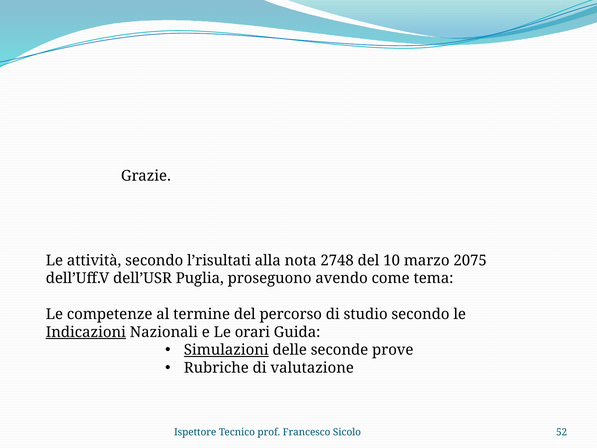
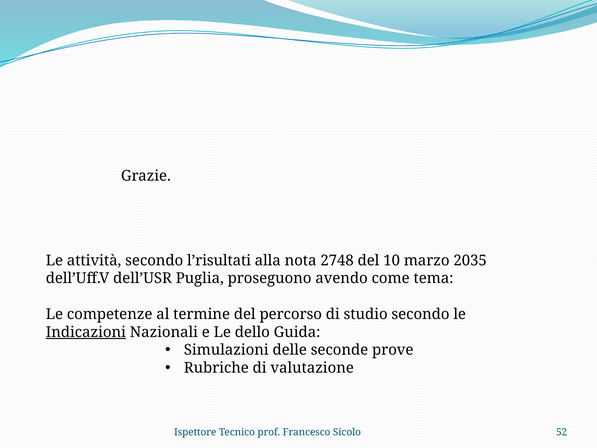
2075: 2075 -> 2035
orari: orari -> dello
Simulazioni underline: present -> none
